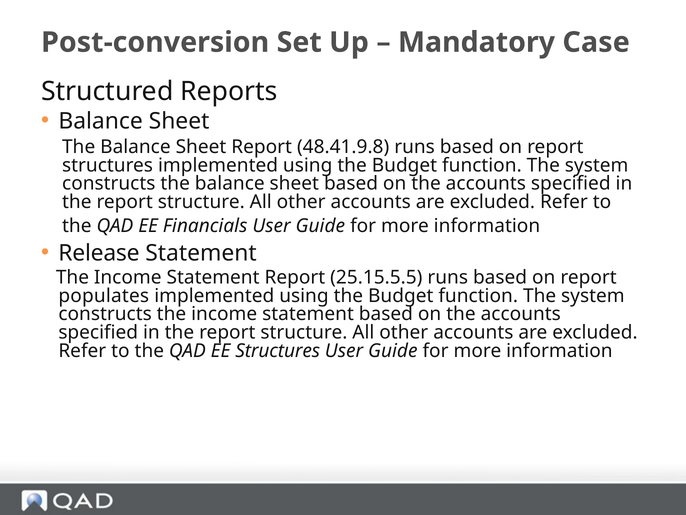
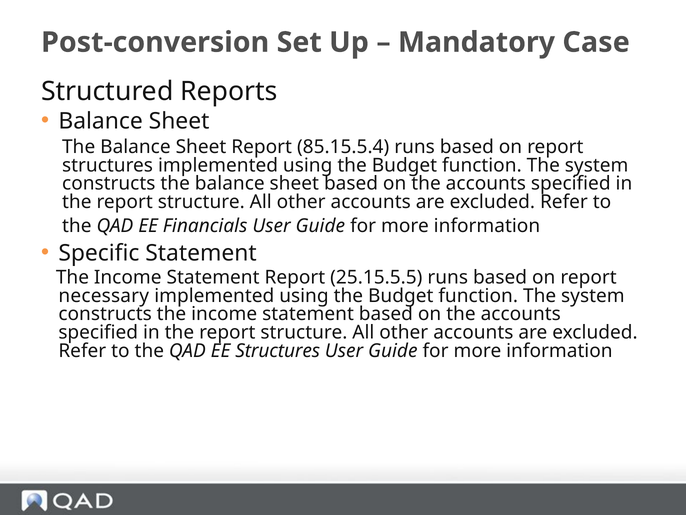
48.41.9.8: 48.41.9.8 -> 85.15.5.4
Release: Release -> Specific
populates: populates -> necessary
